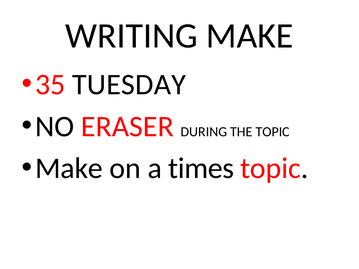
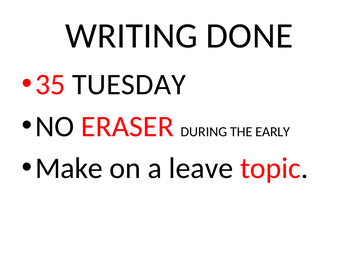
WRITING MAKE: MAKE -> DONE
THE TOPIC: TOPIC -> EARLY
times: times -> leave
